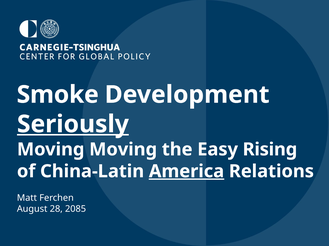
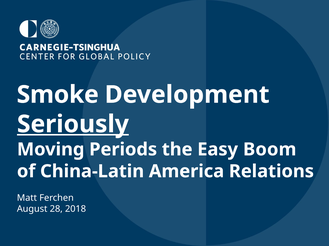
Moving Moving: Moving -> Periods
Rising: Rising -> Boom
America underline: present -> none
2085: 2085 -> 2018
